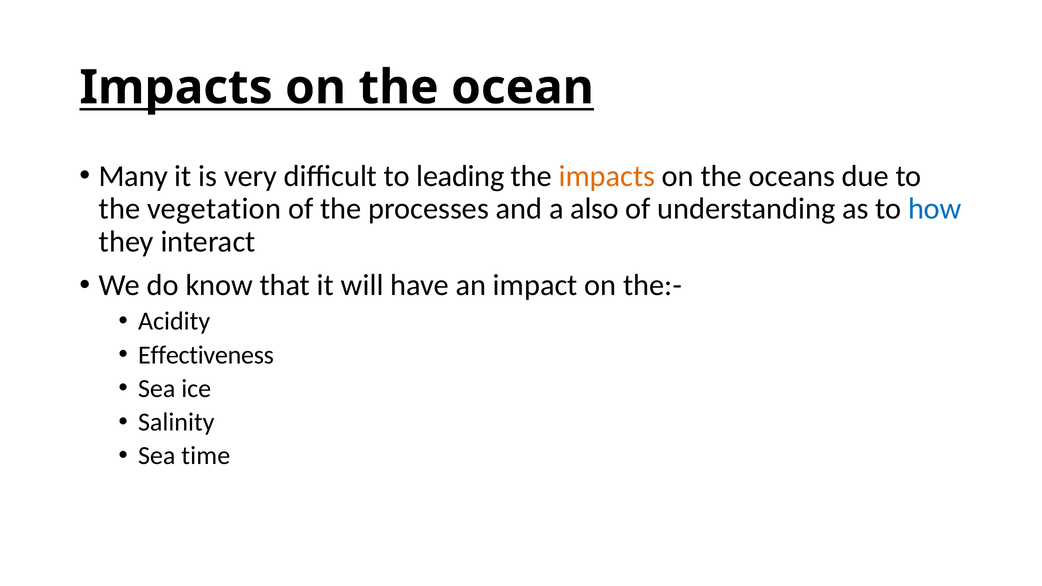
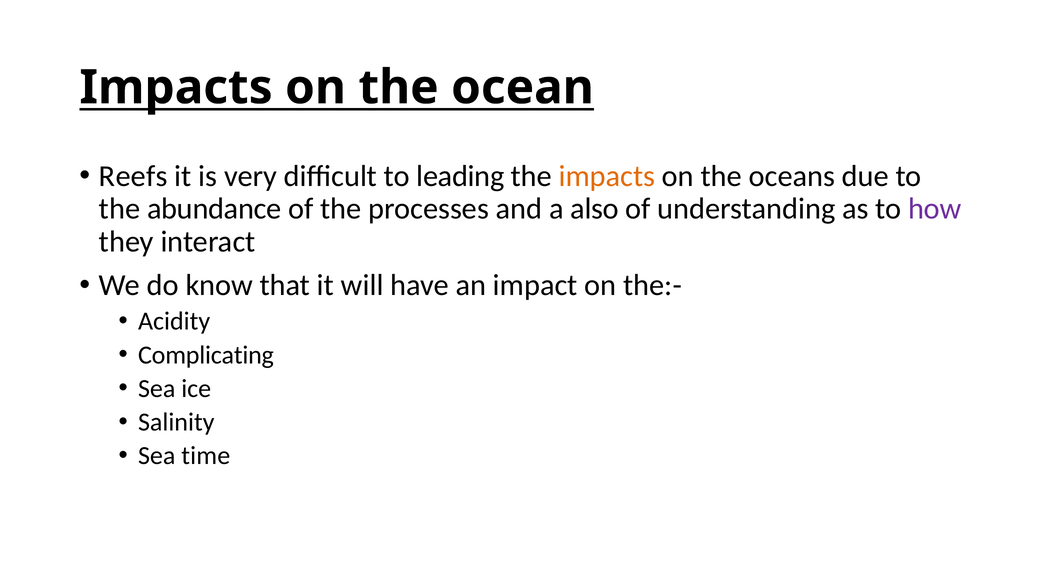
Many: Many -> Reefs
vegetation: vegetation -> abundance
how colour: blue -> purple
Effectiveness: Effectiveness -> Complicating
